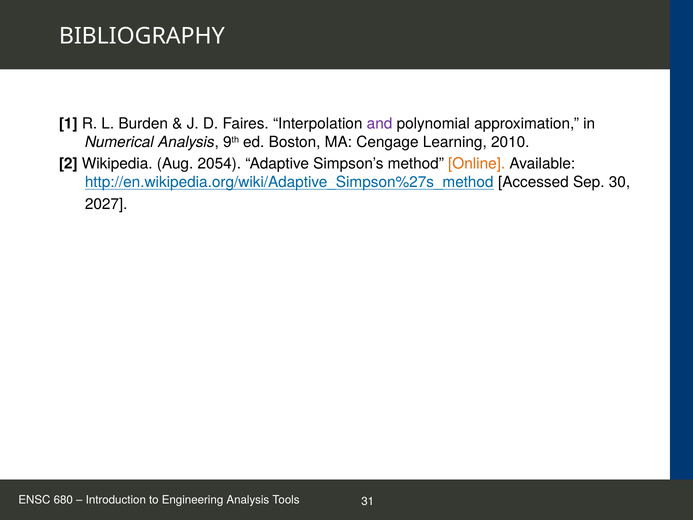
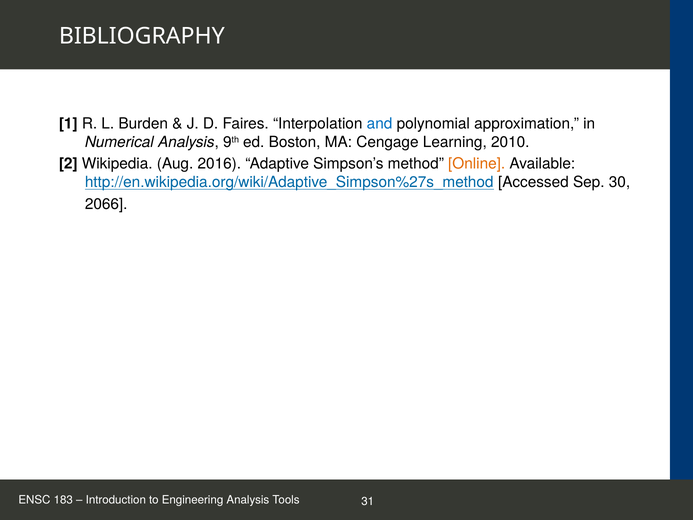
and colour: purple -> blue
2054: 2054 -> 2016
2027: 2027 -> 2066
680: 680 -> 183
